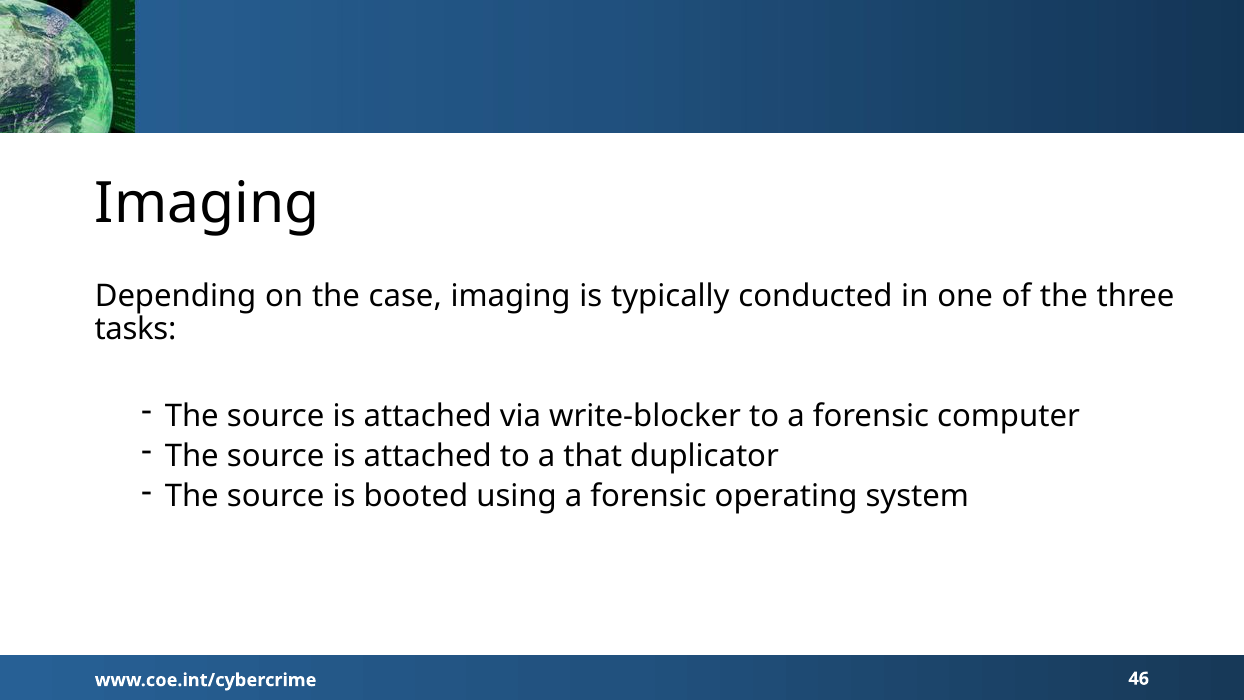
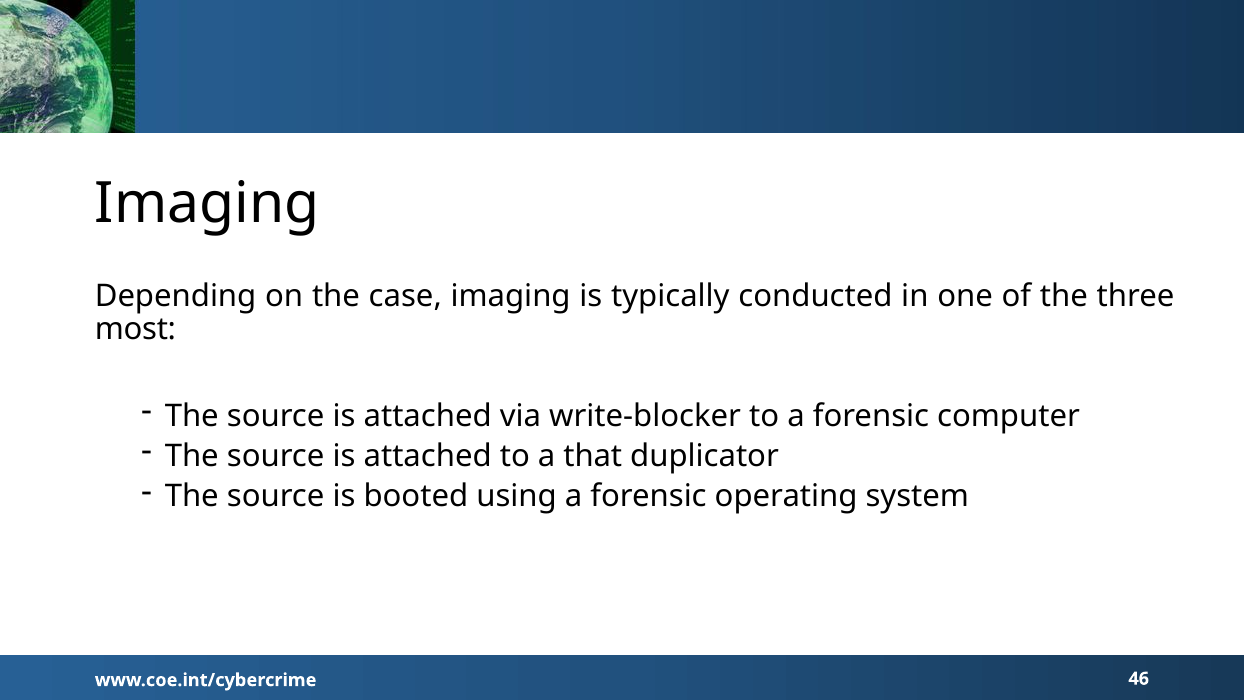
tasks: tasks -> most
